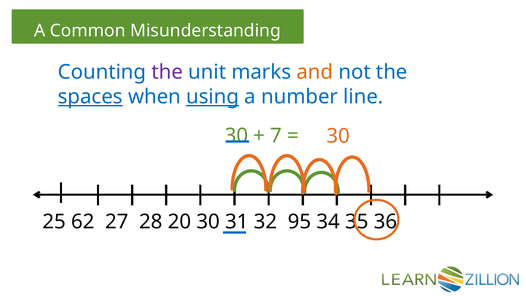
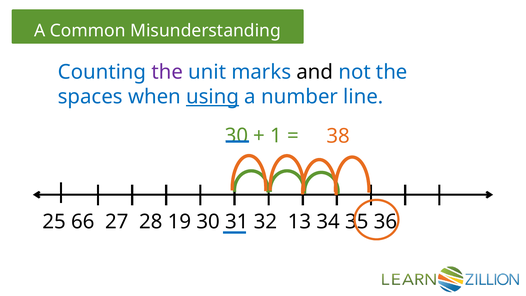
and colour: orange -> black
spaces underline: present -> none
7: 7 -> 1
30 at (338, 136): 30 -> 38
62: 62 -> 66
20: 20 -> 19
95: 95 -> 13
